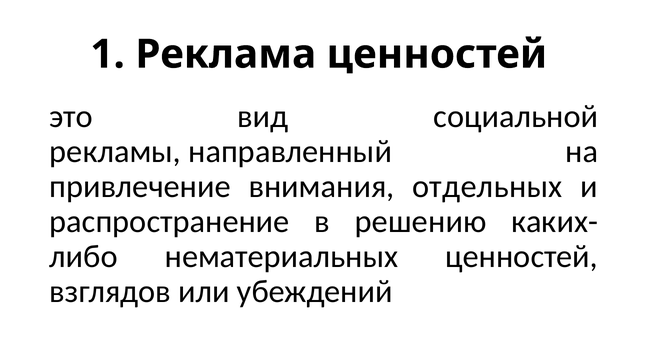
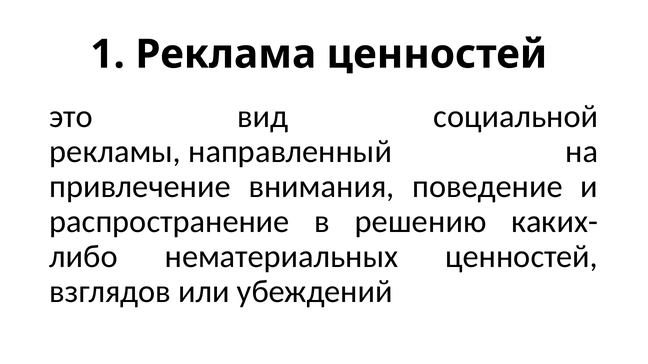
отдельных: отдельных -> поведение
